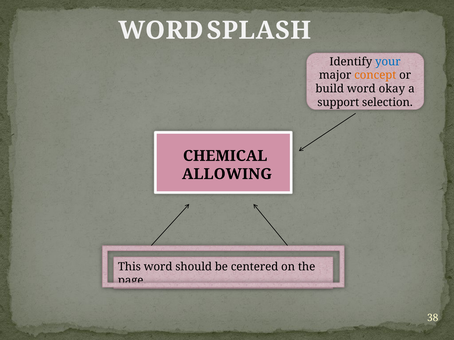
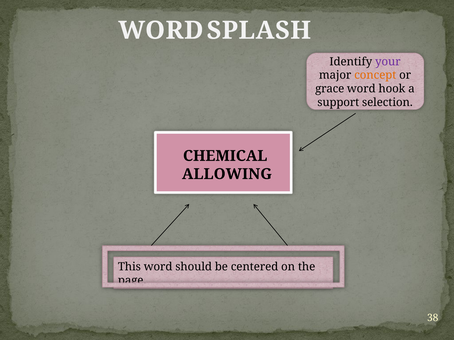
your colour: blue -> purple
build: build -> grace
okay: okay -> hook
